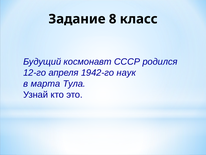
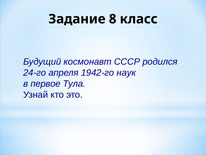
12-го: 12-го -> 24-го
марта: марта -> первое
